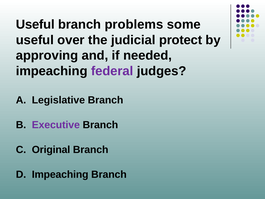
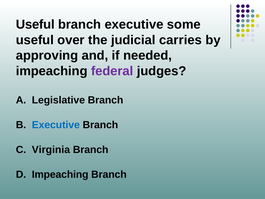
branch problems: problems -> executive
protect: protect -> carries
Executive at (56, 125) colour: purple -> blue
Original: Original -> Virginia
